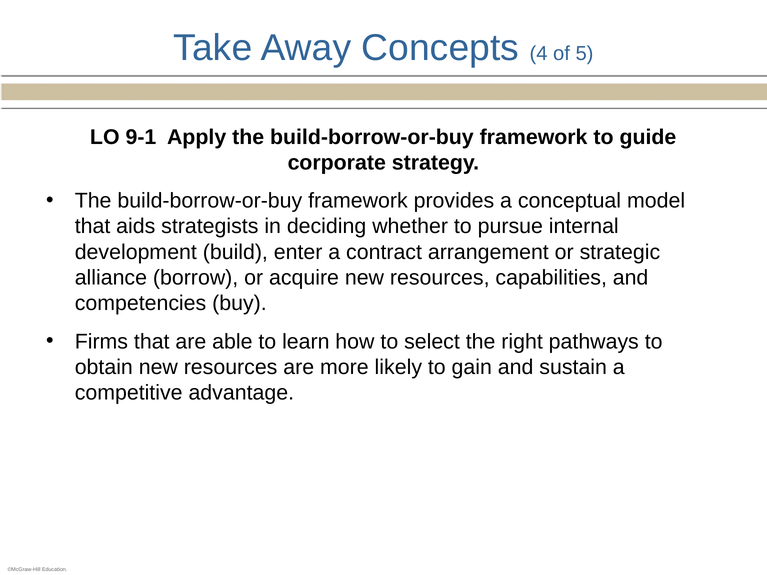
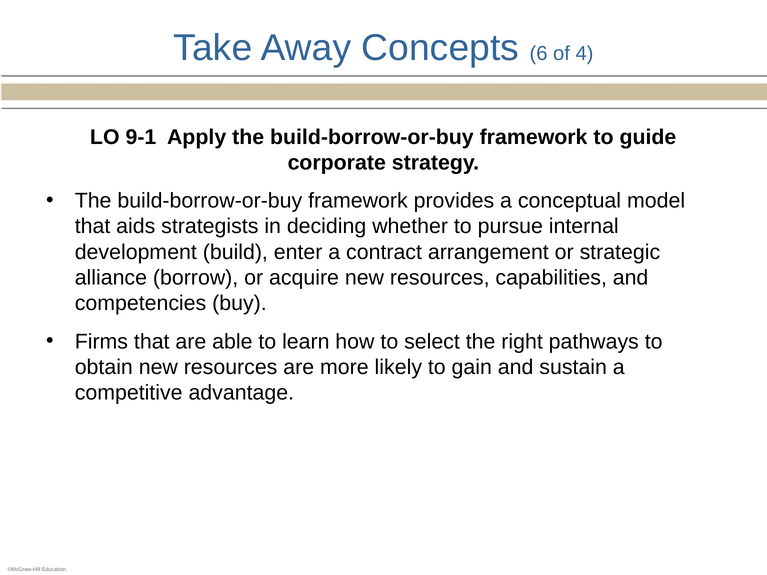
4: 4 -> 6
5: 5 -> 4
